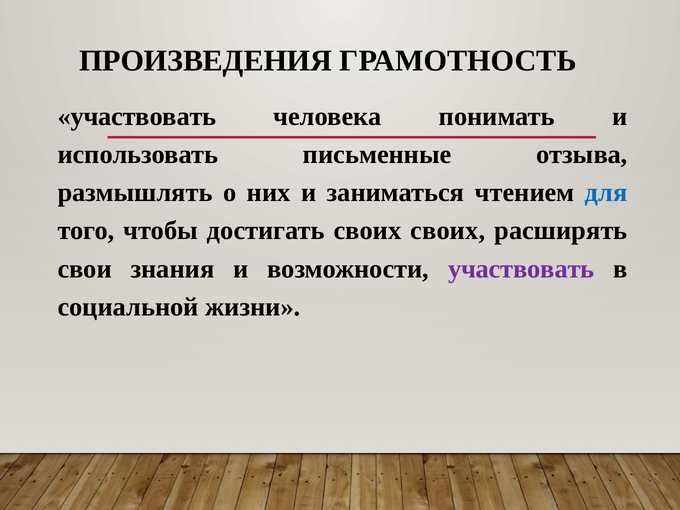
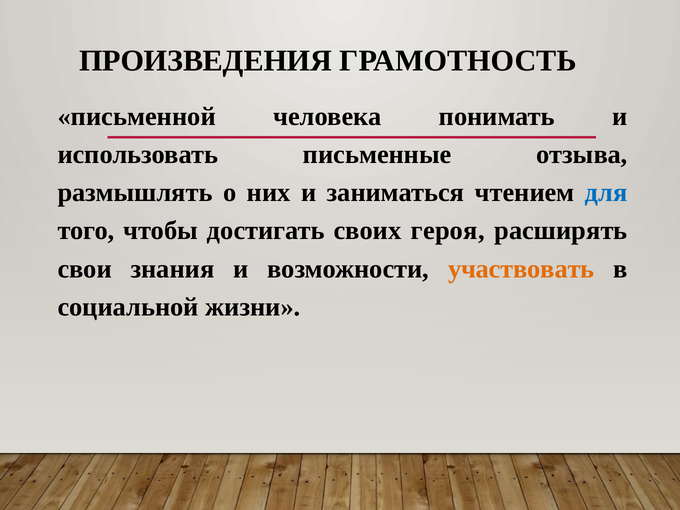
участвовать at (137, 116): участвовать -> письменной
своих своих: своих -> героя
участвовать at (521, 269) colour: purple -> orange
